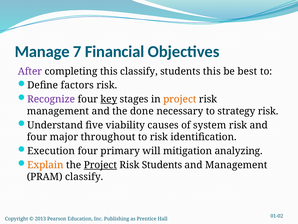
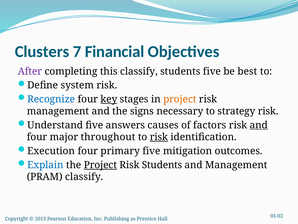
Manage: Manage -> Clusters
students this: this -> five
factors: factors -> system
Recognize colour: purple -> blue
done: done -> signs
viability: viability -> answers
system: system -> factors
and at (259, 125) underline: none -> present
risk at (159, 137) underline: none -> present
primary will: will -> five
analyzing: analyzing -> outcomes
Explain colour: orange -> blue
